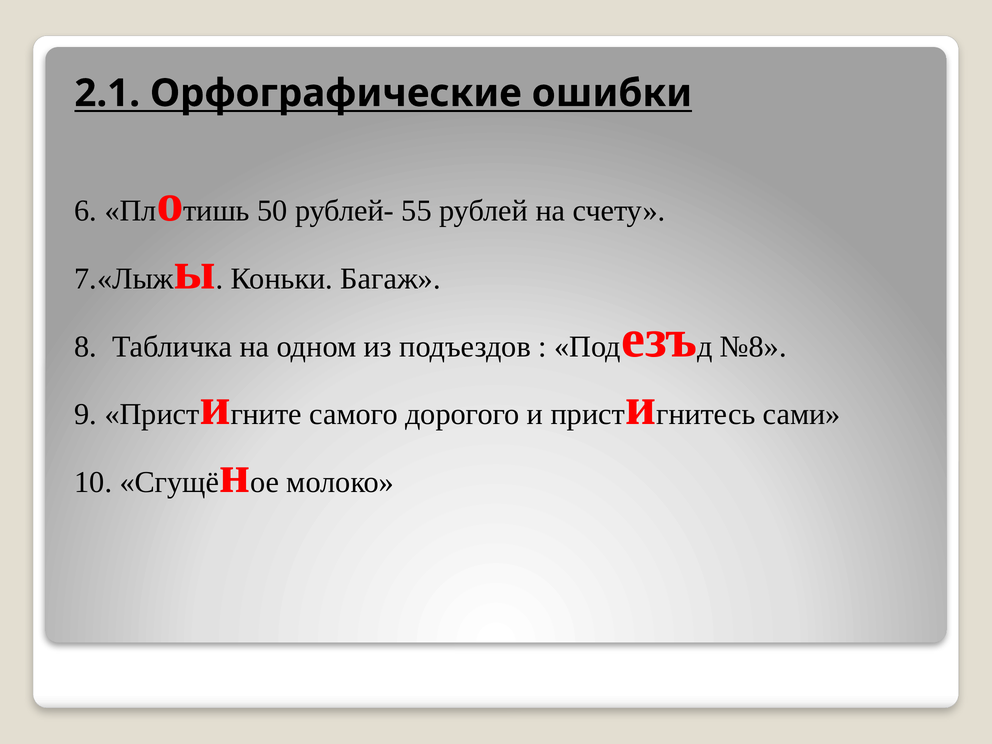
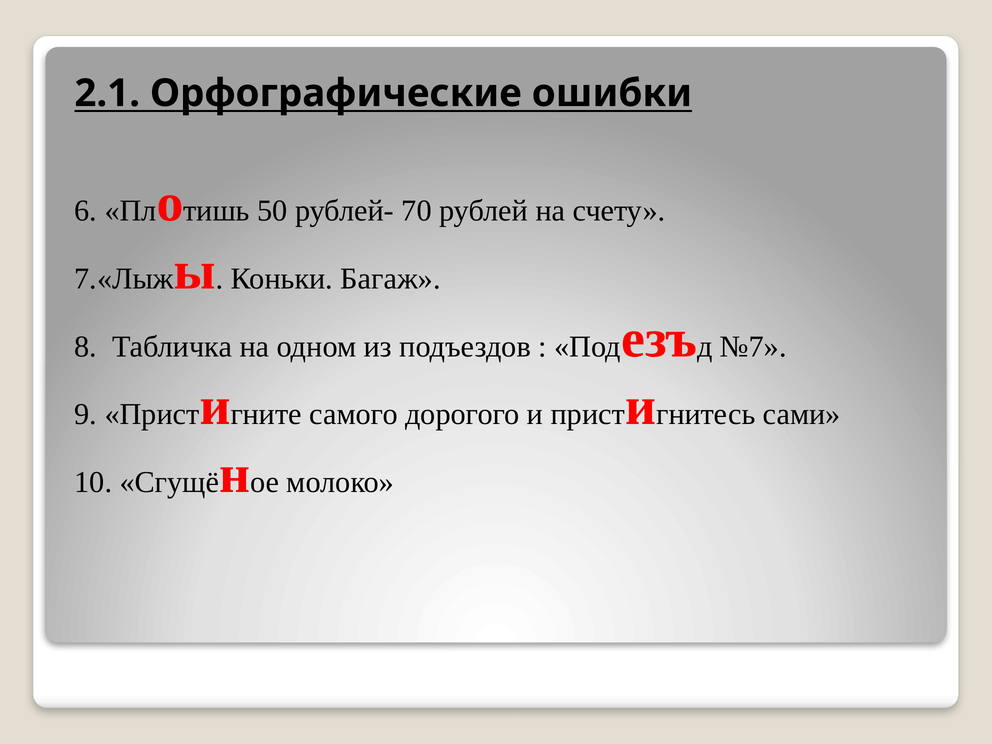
55: 55 -> 70
№8: №8 -> №7
